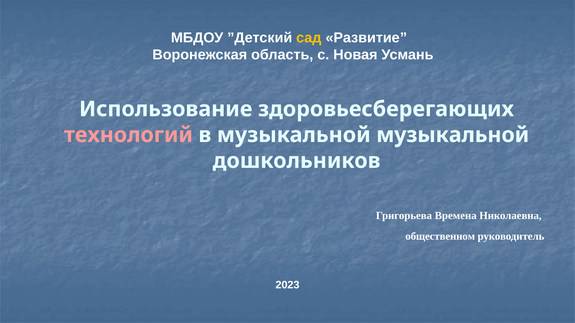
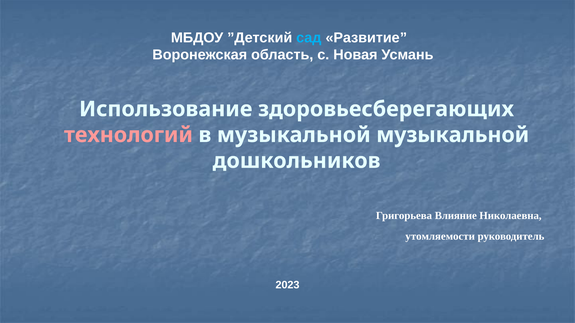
сад colour: yellow -> light blue
Времена: Времена -> Влияние
общественном: общественном -> утомляемости
